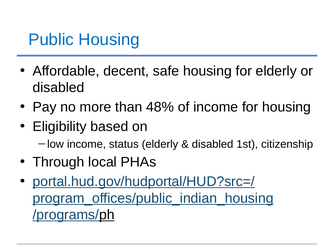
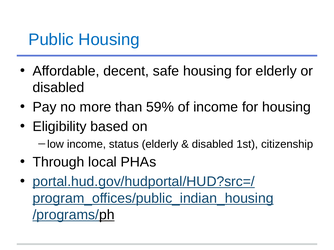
48%: 48% -> 59%
